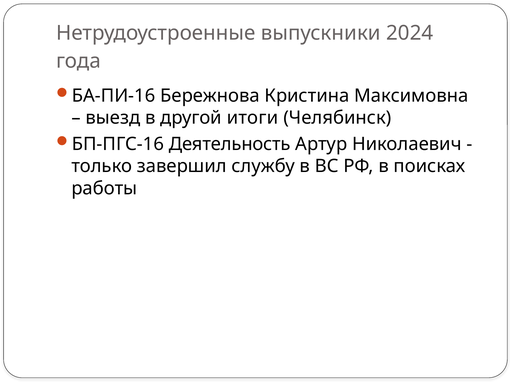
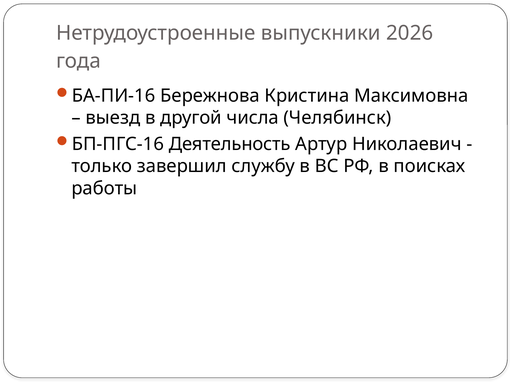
2024: 2024 -> 2026
итоги: итоги -> числа
